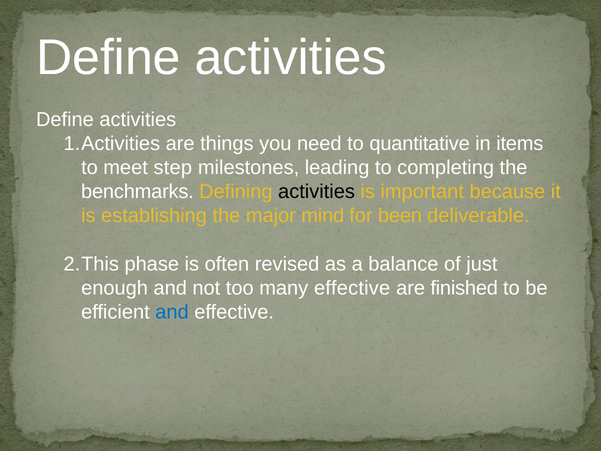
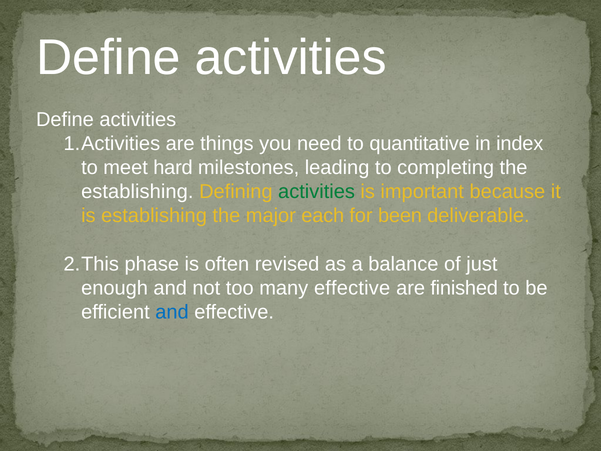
items: items -> index
step: step -> hard
benchmarks at (137, 192): benchmarks -> establishing
activities at (317, 192) colour: black -> green
mind: mind -> each
